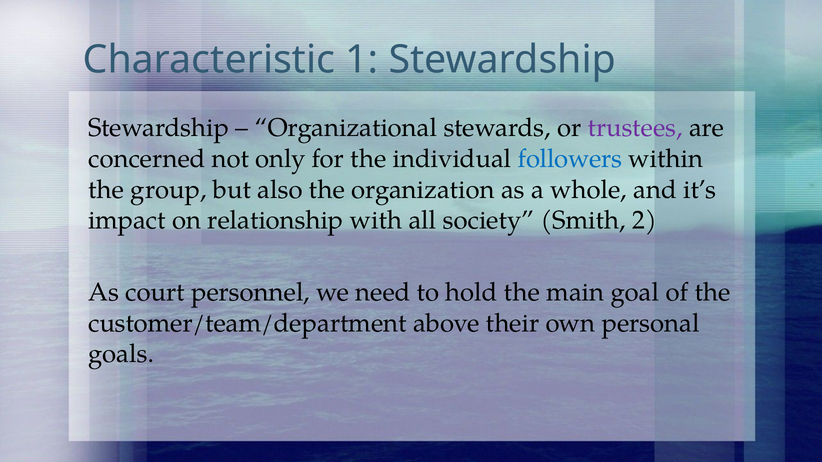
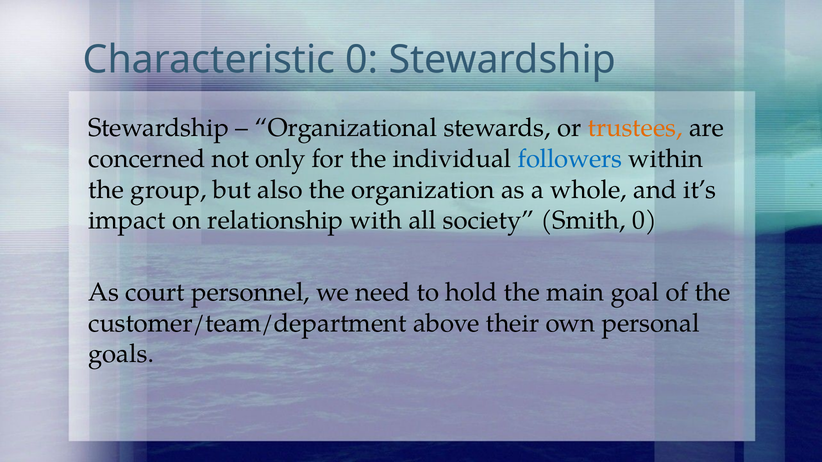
Characteristic 1: 1 -> 0
trustees colour: purple -> orange
Smith 2: 2 -> 0
